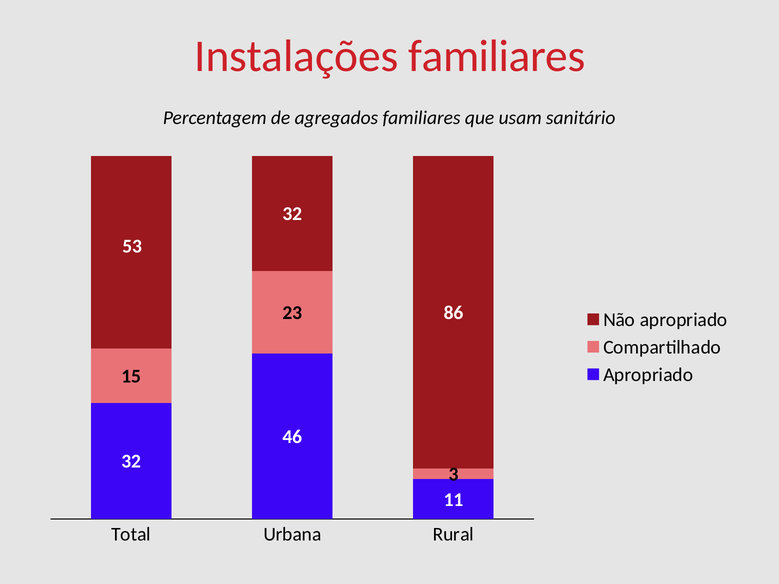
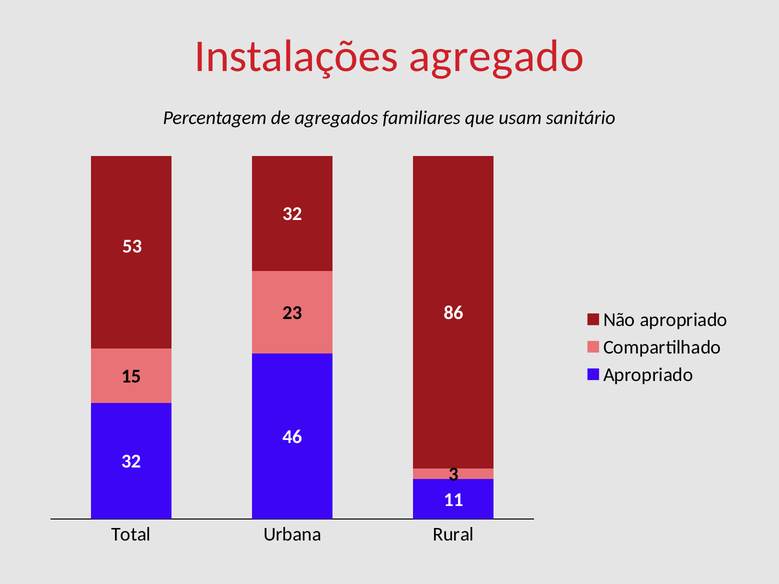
Instalações familiares: familiares -> agregado
